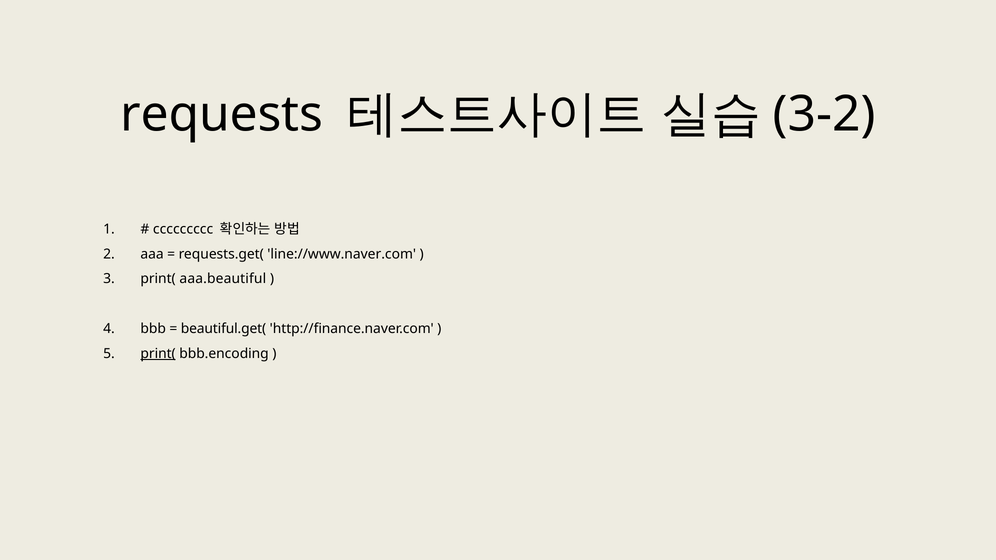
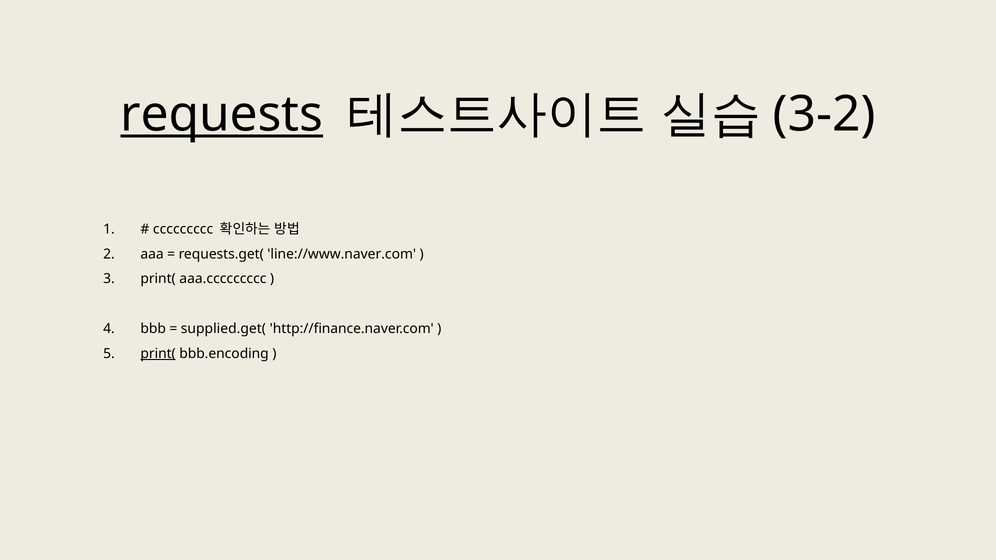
requests underline: none -> present
aaa.beautiful: aaa.beautiful -> aaa.ccccccccc
beautiful.get(: beautiful.get( -> supplied.get(
